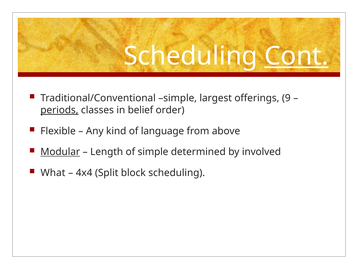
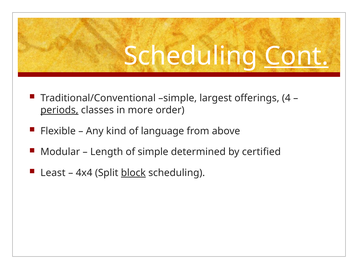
9: 9 -> 4
belief: belief -> more
Modular underline: present -> none
involved: involved -> certified
What: What -> Least
block underline: none -> present
